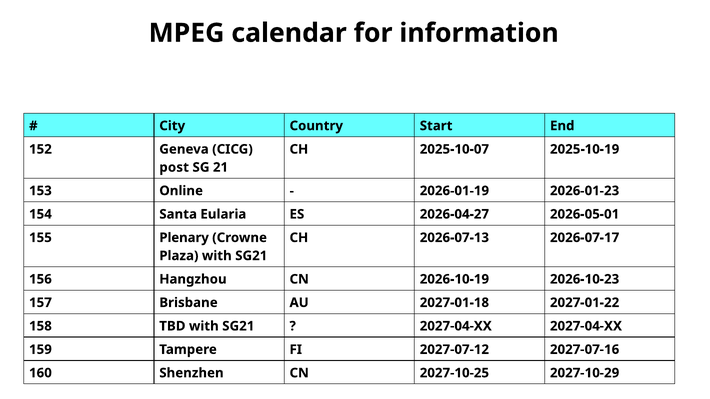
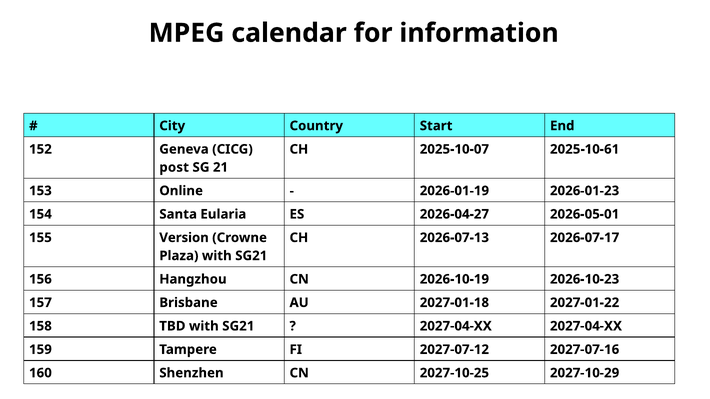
2025-10-19: 2025-10-19 -> 2025-10-61
Plenary: Plenary -> Version
